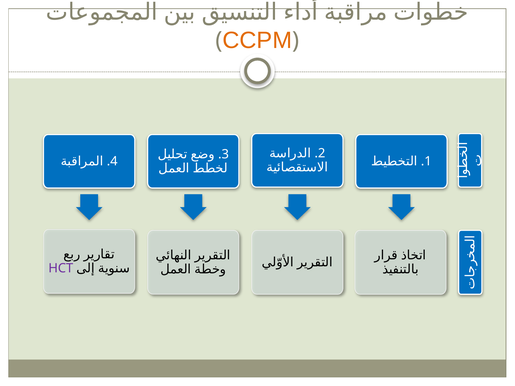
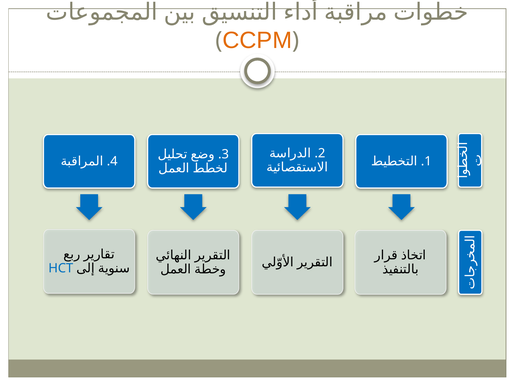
HCT colour: purple -> blue
